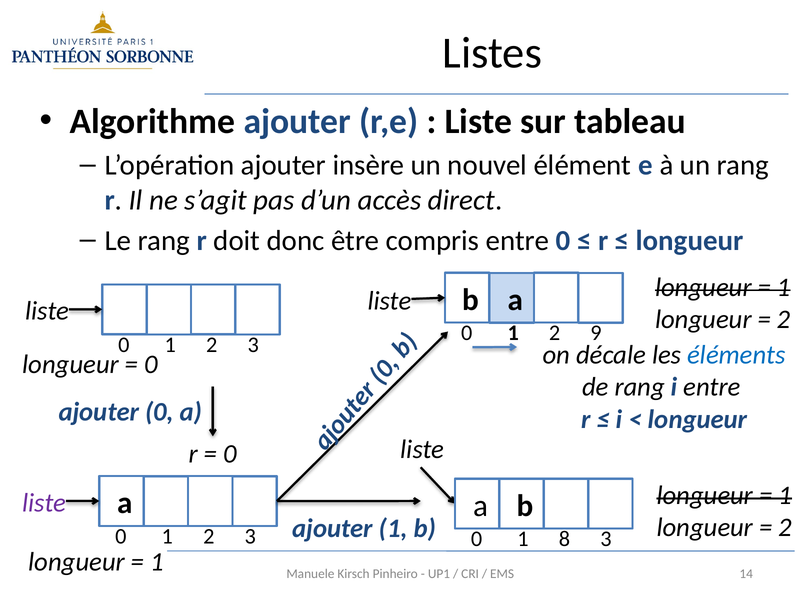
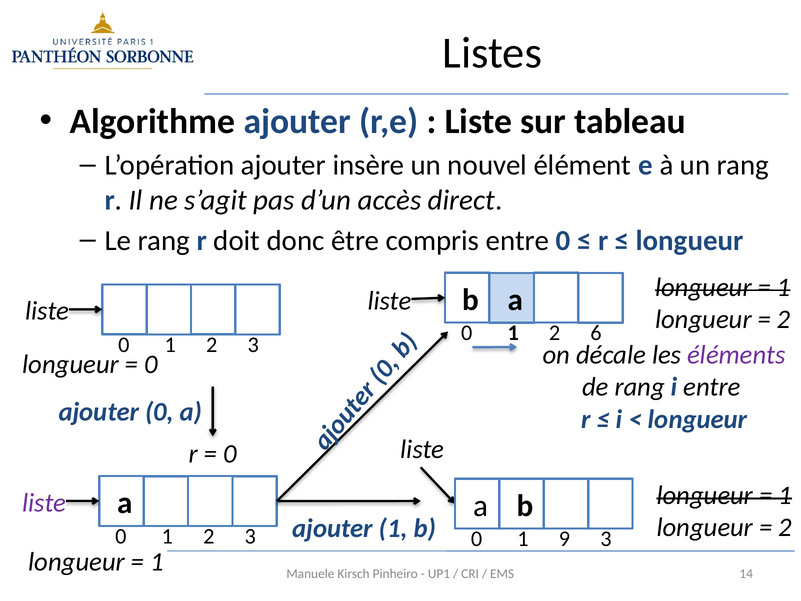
9: 9 -> 6
éléments colour: blue -> purple
8: 8 -> 9
